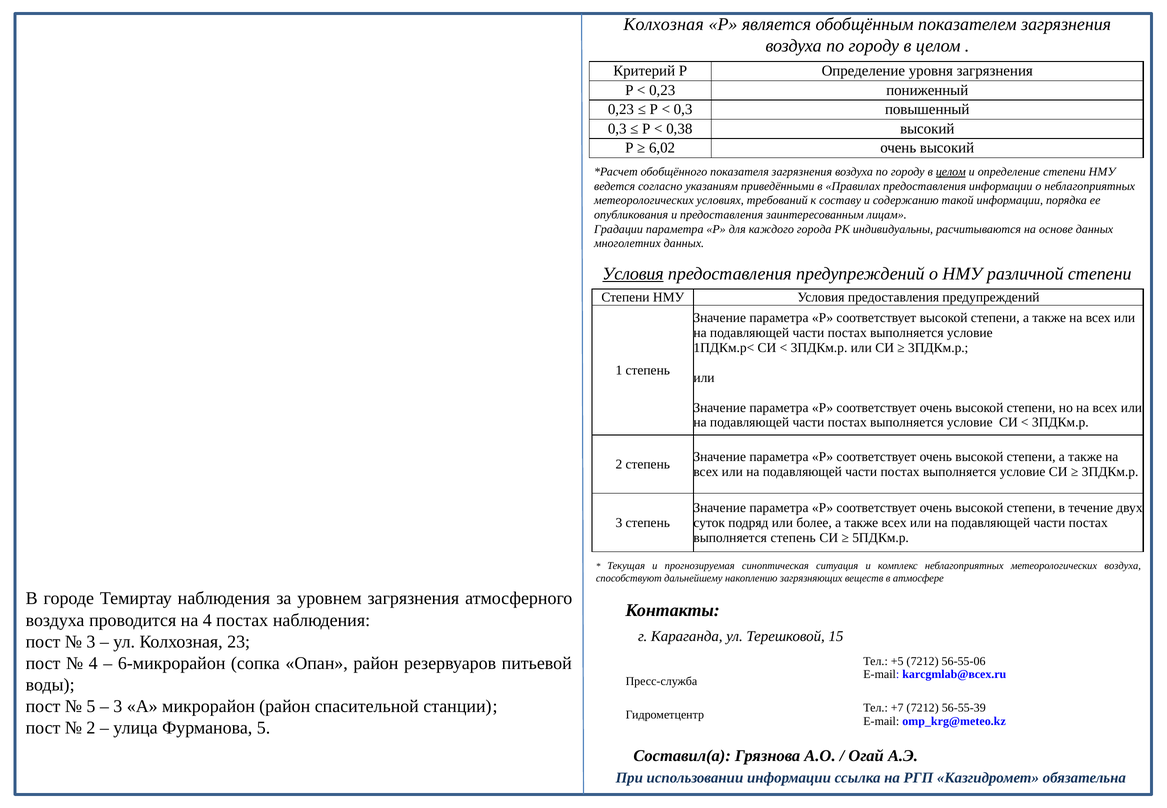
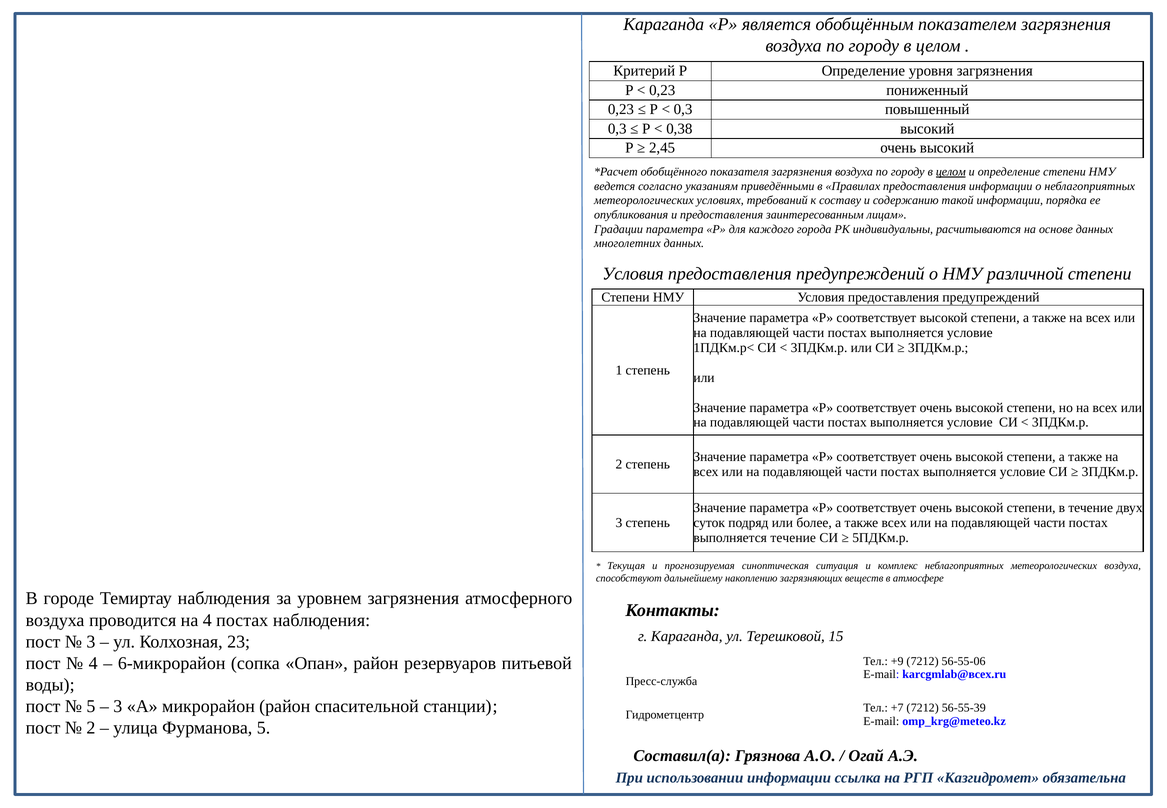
Колхозная at (664, 24): Колхозная -> Караганда
6,02: 6,02 -> 2,45
Условия at (633, 274) underline: present -> none
выполняется степень: степень -> течение
+5: +5 -> +9
